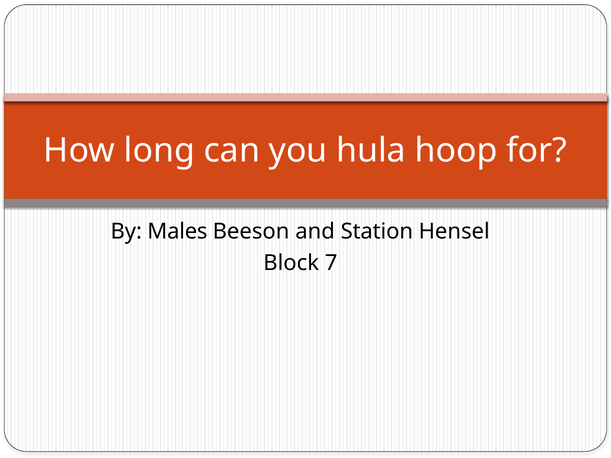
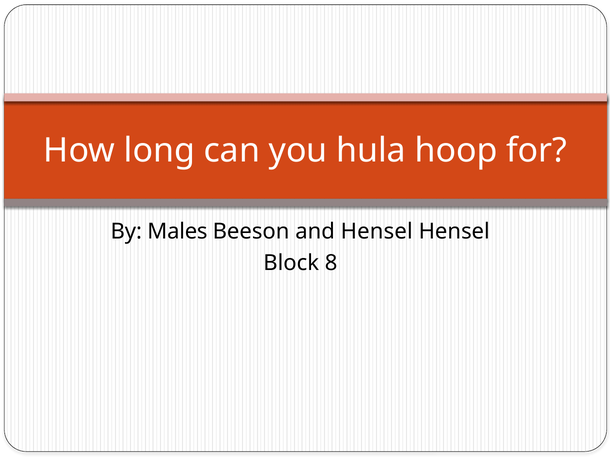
and Station: Station -> Hensel
7: 7 -> 8
